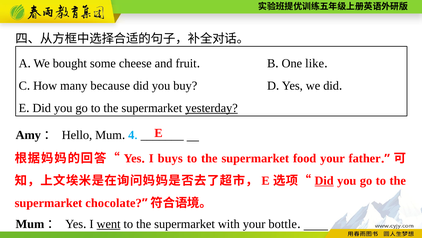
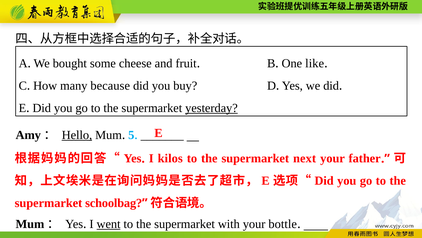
Hello underline: none -> present
4: 4 -> 5
buys: buys -> kilos
food: food -> next
Did at (324, 180) underline: present -> none
chocolate: chocolate -> schoolbag
